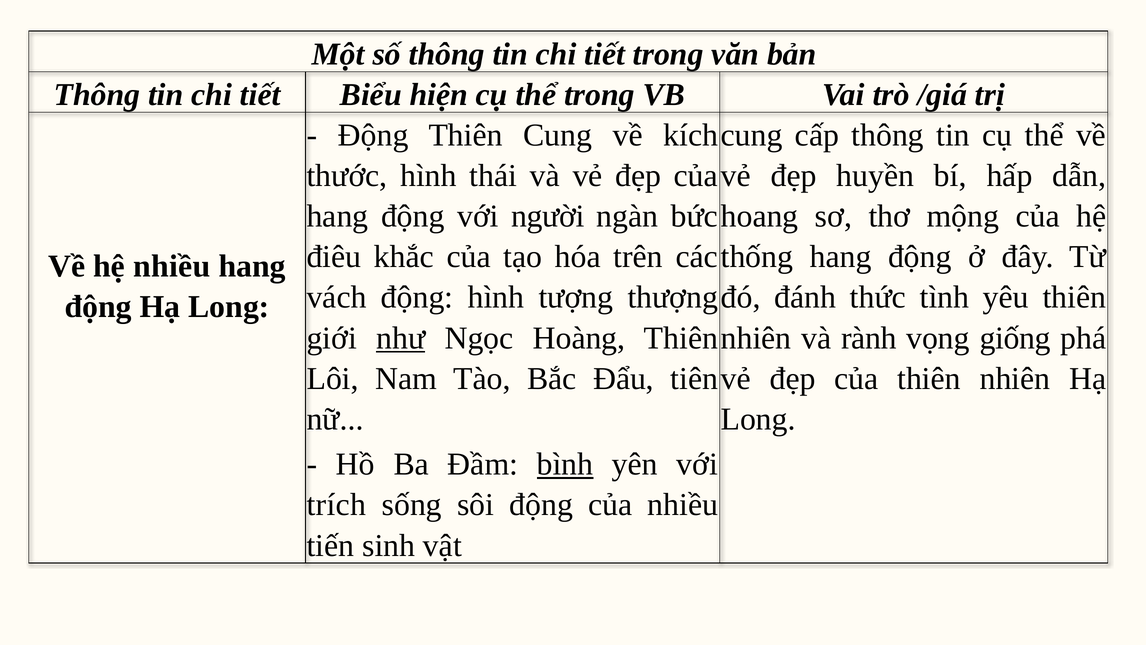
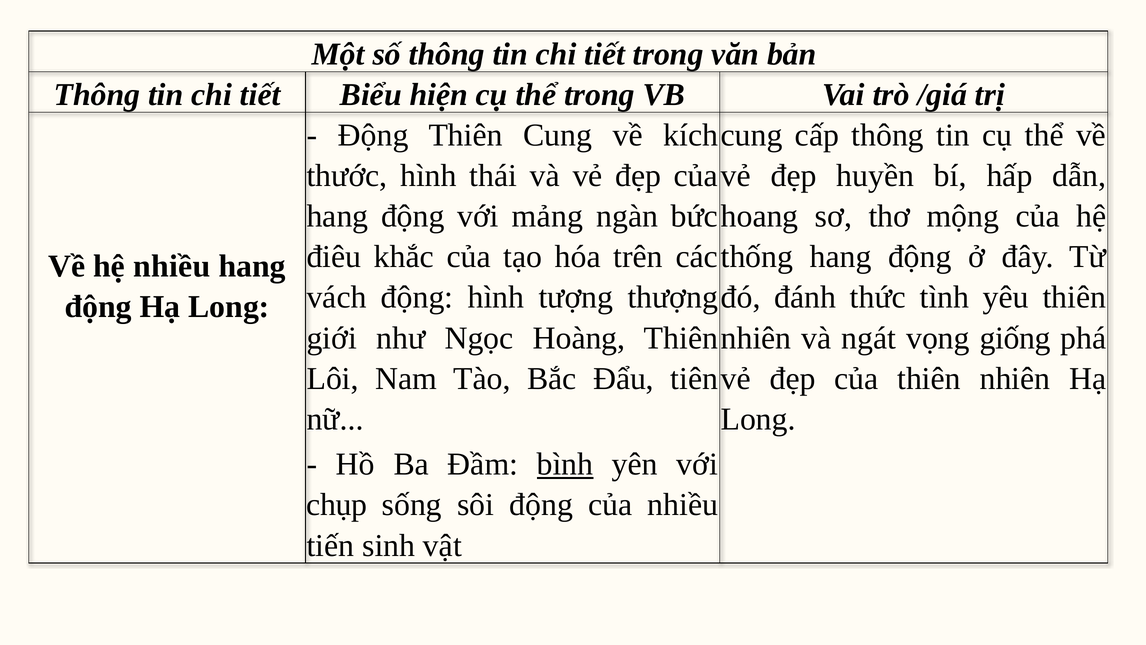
người: người -> mảng
như underline: present -> none
rành: rành -> ngát
trích: trích -> chụp
